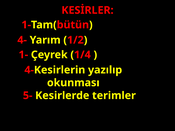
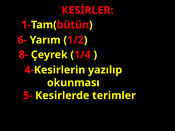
4-: 4- -> 6-
1-: 1- -> 8-
